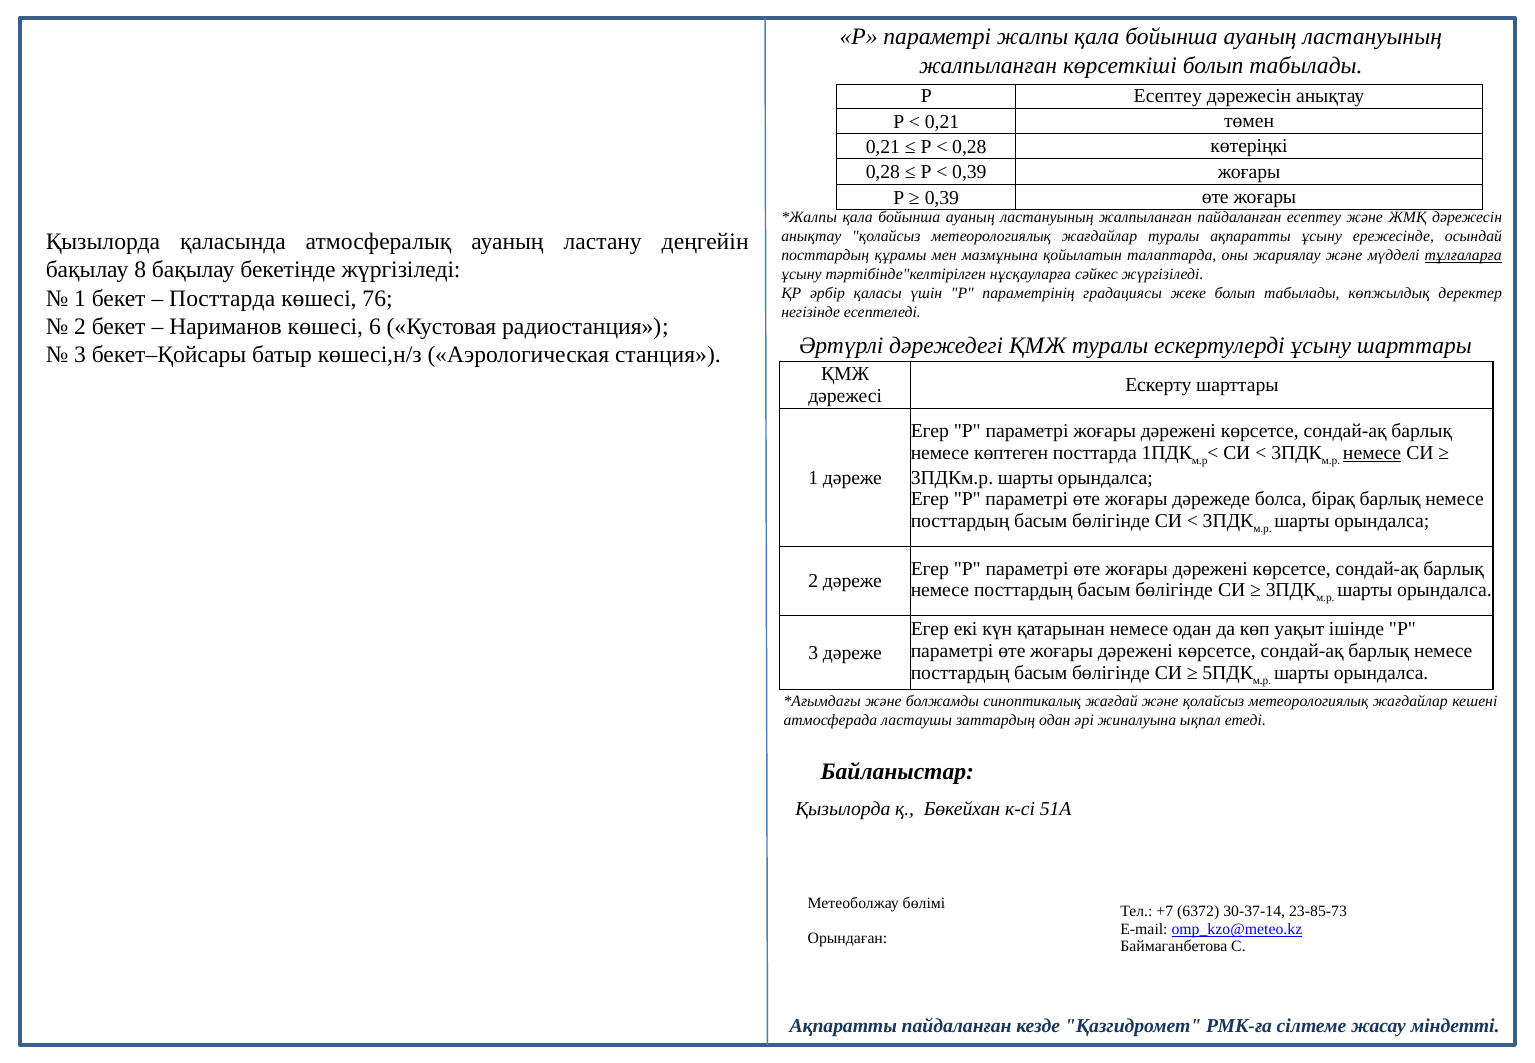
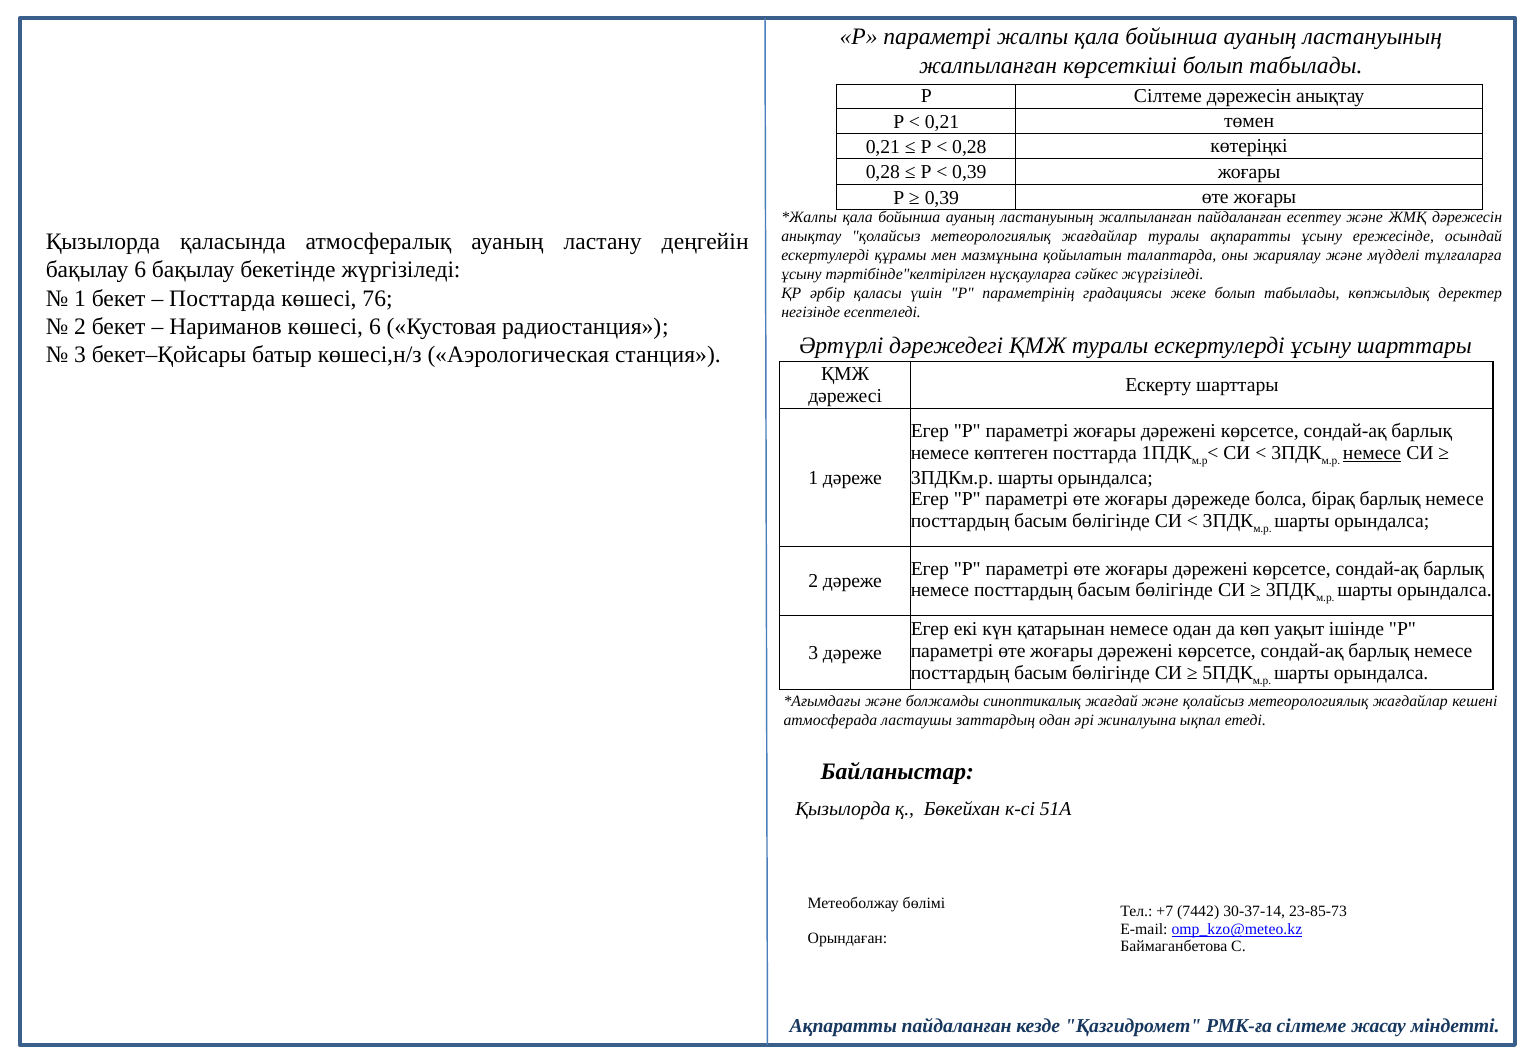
Р Есептеу: Есептеу -> Сілтеме
посттардың at (825, 255): посттардың -> ескертулерді
тұлғаларға underline: present -> none
бақылау 8: 8 -> 6
6372: 6372 -> 7442
